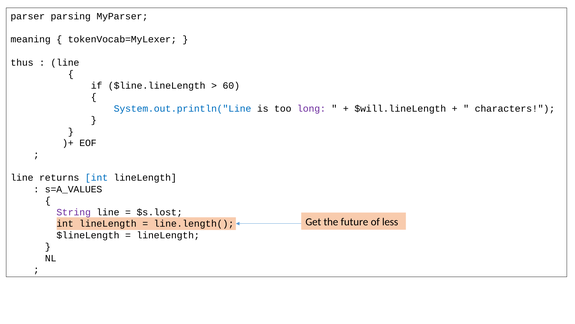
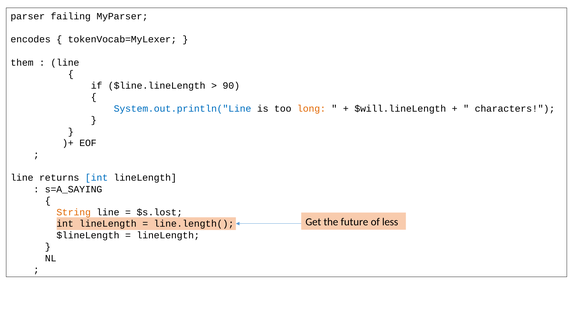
parsing: parsing -> failing
meaning: meaning -> encodes
thus: thus -> them
60: 60 -> 90
long colour: purple -> orange
s=A_VALUES: s=A_VALUES -> s=A_SAYING
String colour: purple -> orange
